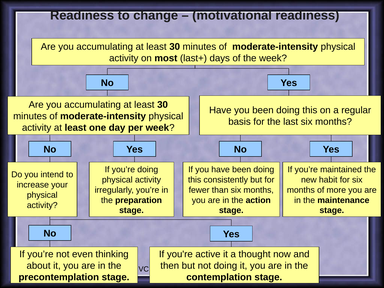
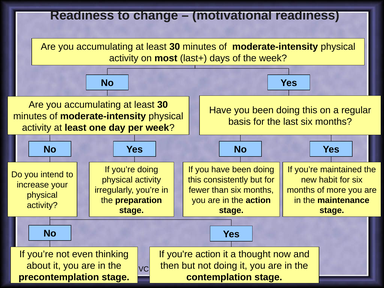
you're active: active -> action
